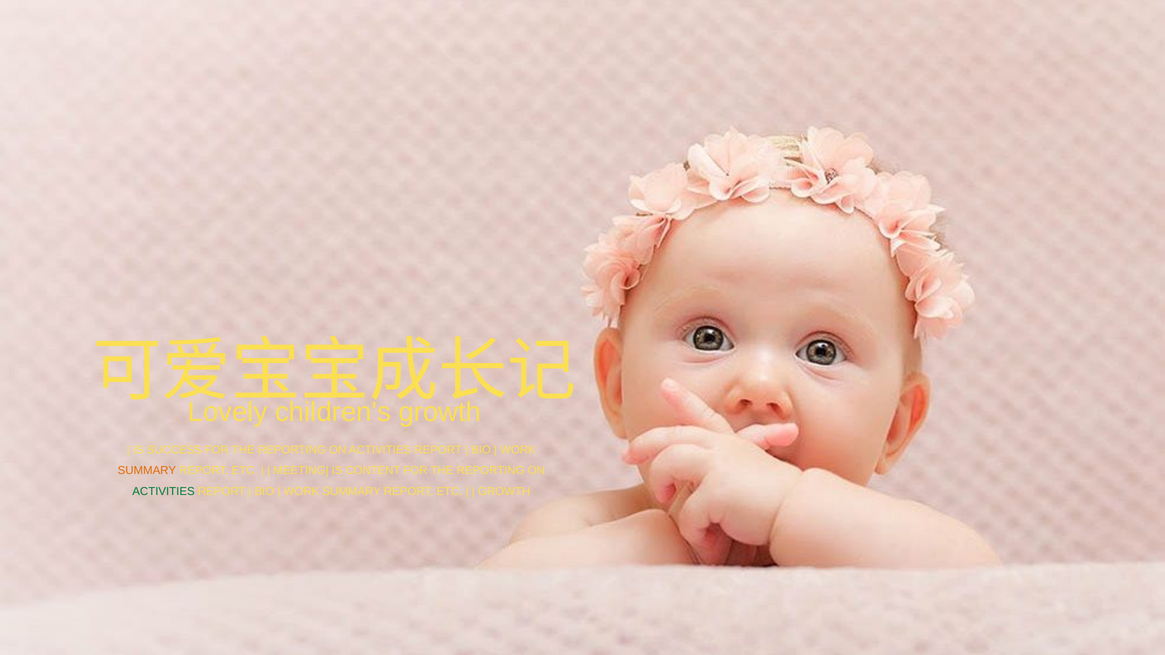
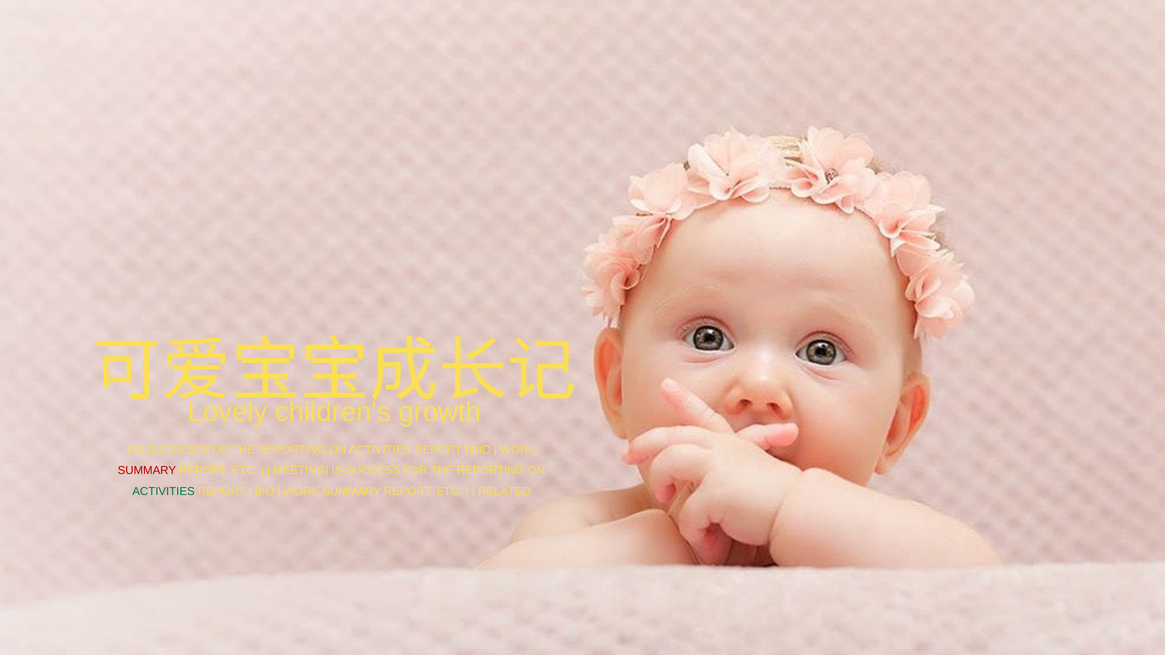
SUMMARY at (147, 471) colour: orange -> red
CONTENT at (373, 471): CONTENT -> SUCCESS
GROWTH at (504, 492): GROWTH -> RELATED
